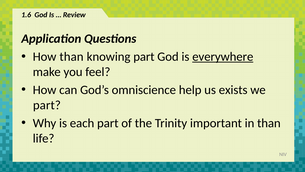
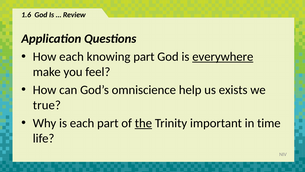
How than: than -> each
part at (47, 105): part -> true
the underline: none -> present
in than: than -> time
